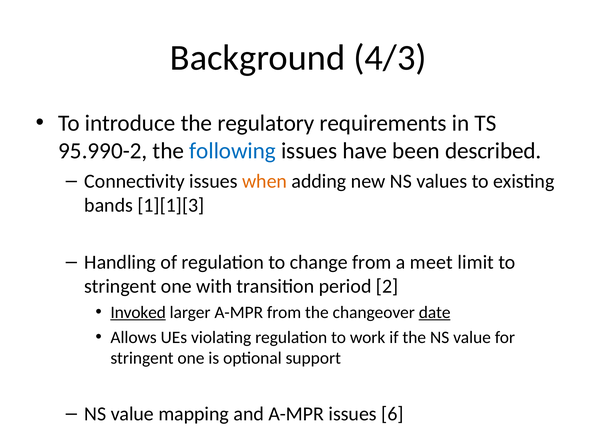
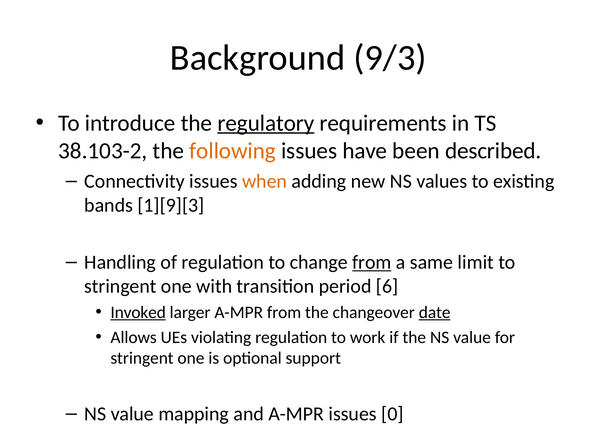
4/3: 4/3 -> 9/3
regulatory underline: none -> present
95.990-2: 95.990-2 -> 38.103-2
following colour: blue -> orange
1][1][3: 1][1][3 -> 1][9][3
from at (372, 262) underline: none -> present
meet: meet -> same
2: 2 -> 6
6: 6 -> 0
